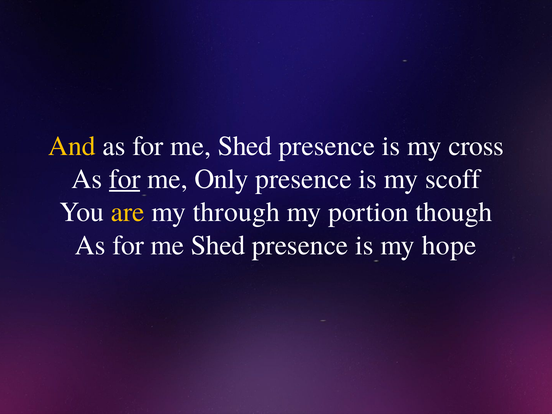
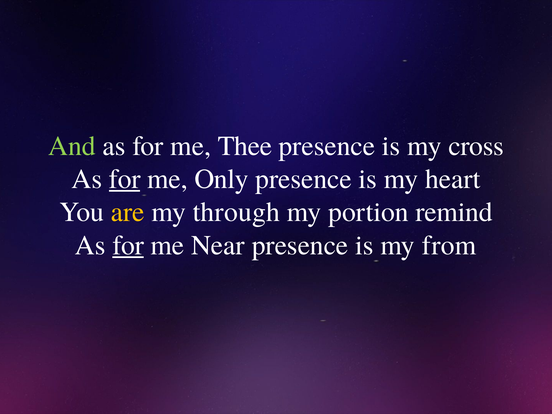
And colour: yellow -> light green
Shed at (245, 146): Shed -> Thee
scoff: scoff -> heart
though: though -> remind
for at (128, 245) underline: none -> present
Shed at (218, 245): Shed -> Near
hope: hope -> from
